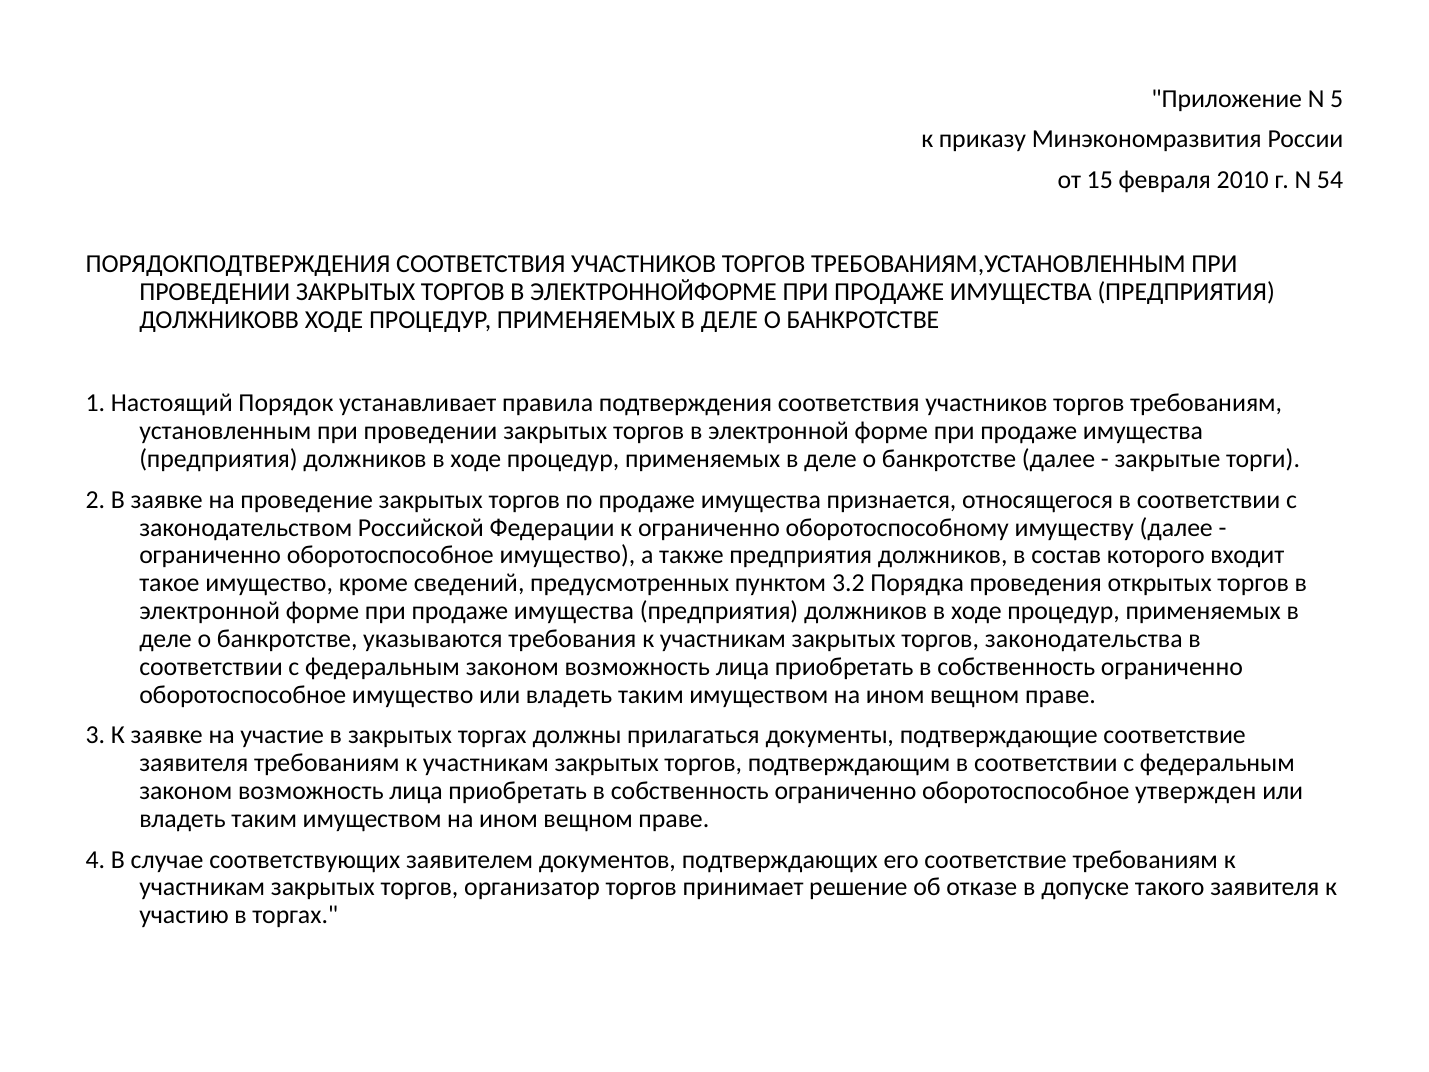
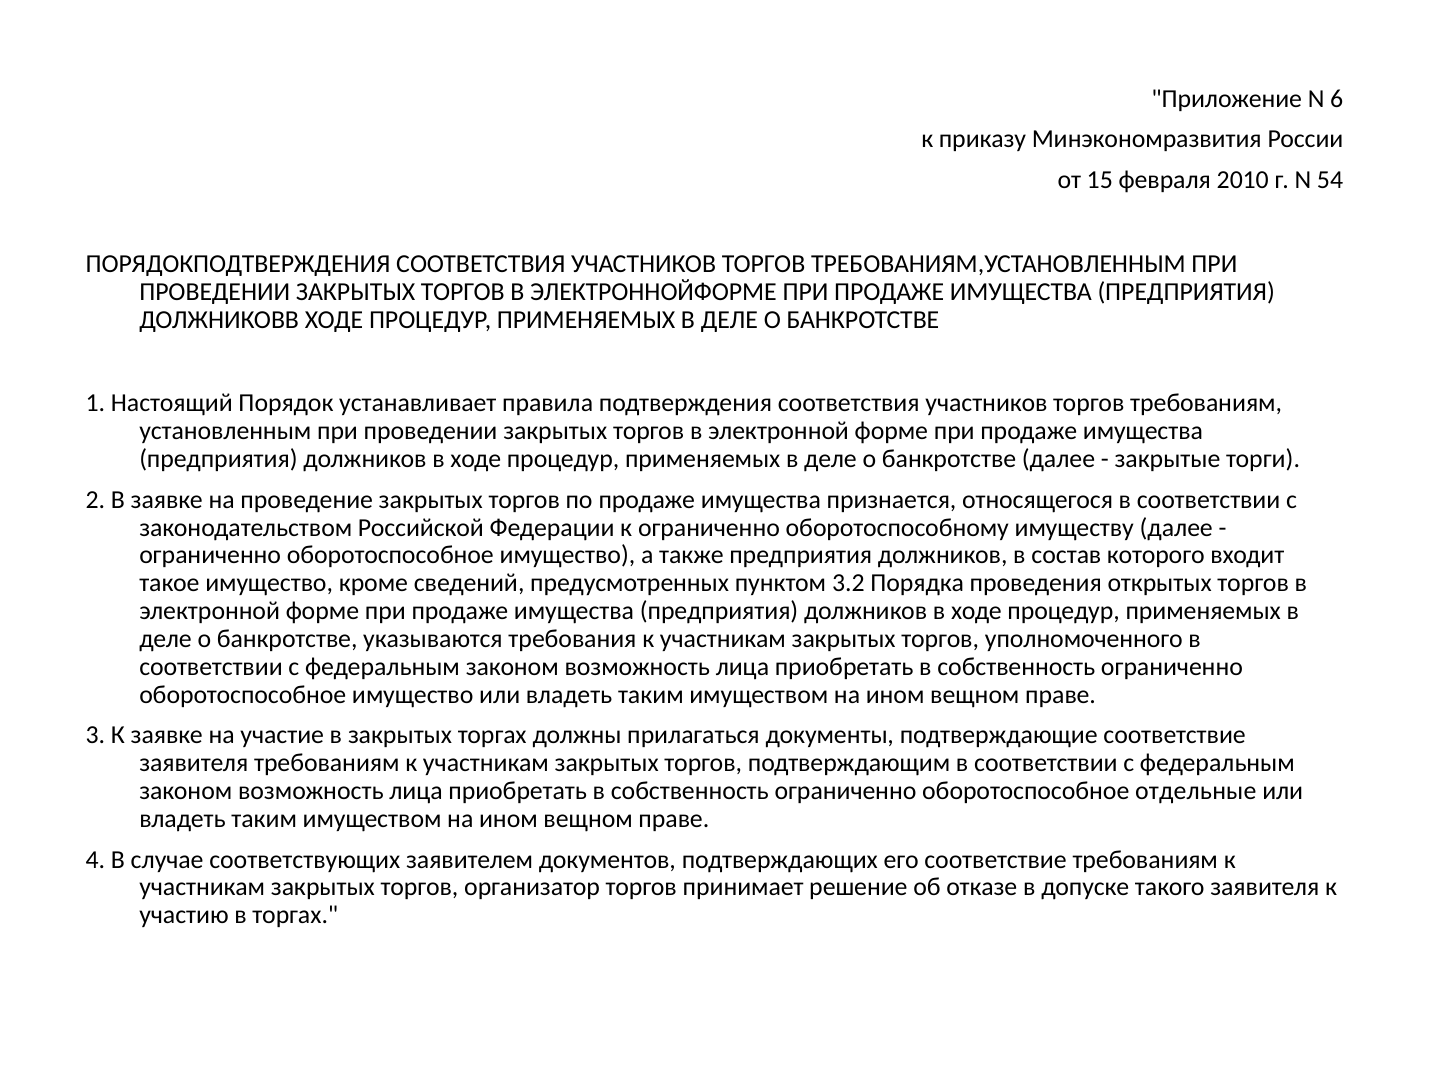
5: 5 -> 6
законодательства: законодательства -> уполномоченного
утвержден: утвержден -> отдельные
